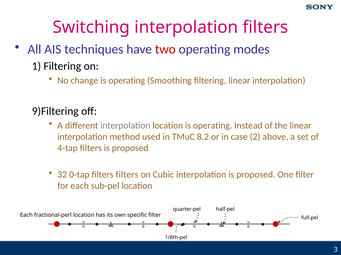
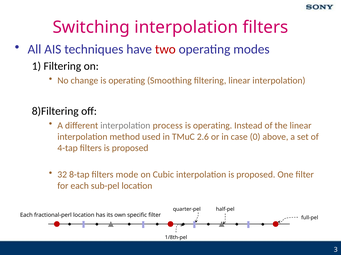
9)Filtering: 9)Filtering -> 8)Filtering
interpolation location: location -> process
8.2: 8.2 -> 2.6
2: 2 -> 0
0-tap: 0-tap -> 8-tap
filters filters: filters -> mode
